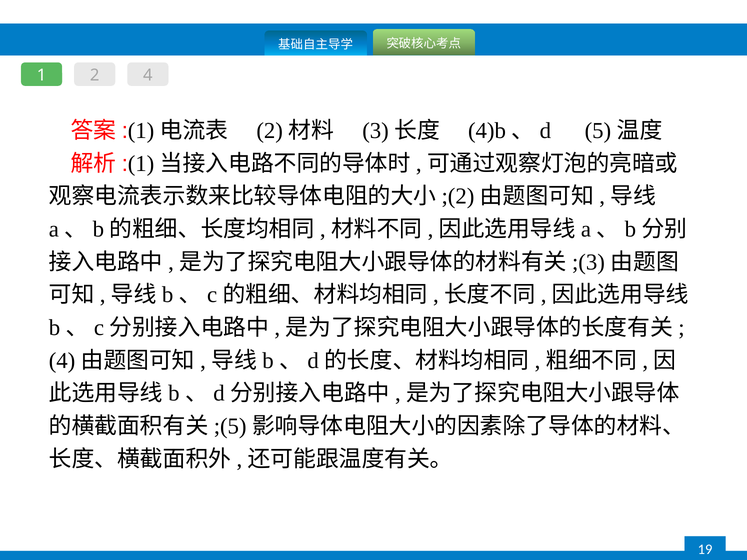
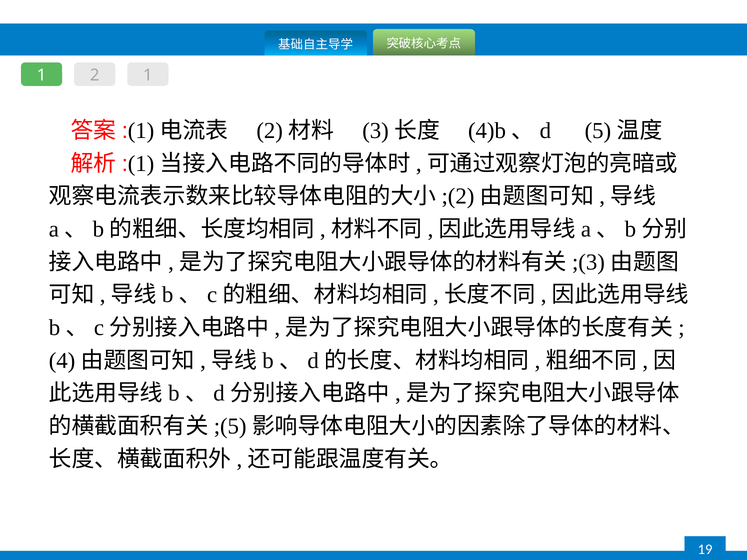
2 4: 4 -> 1
